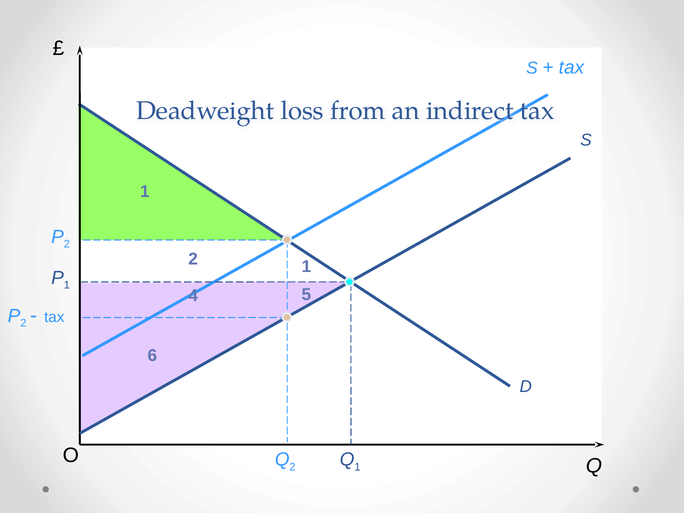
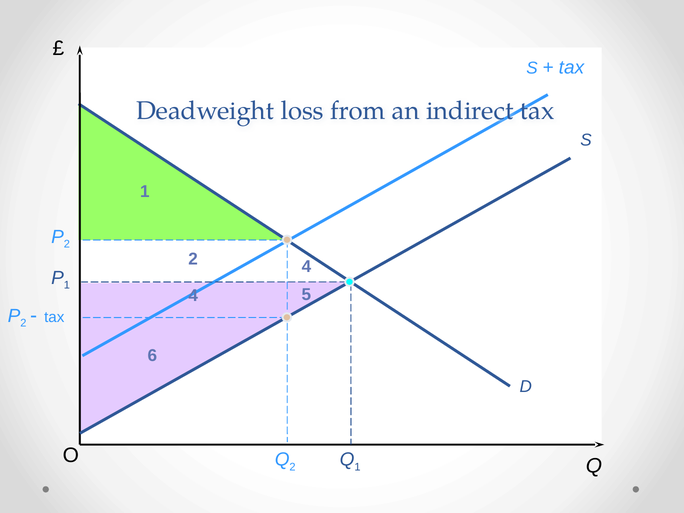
1 at (306, 266): 1 -> 4
